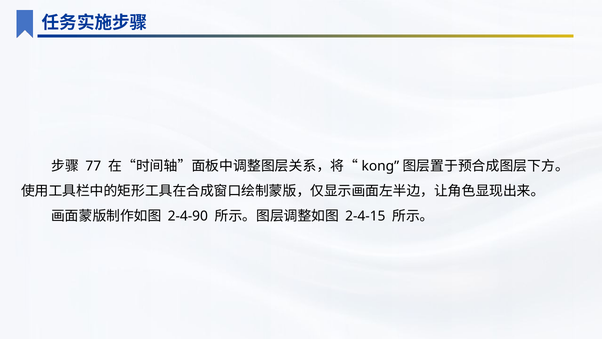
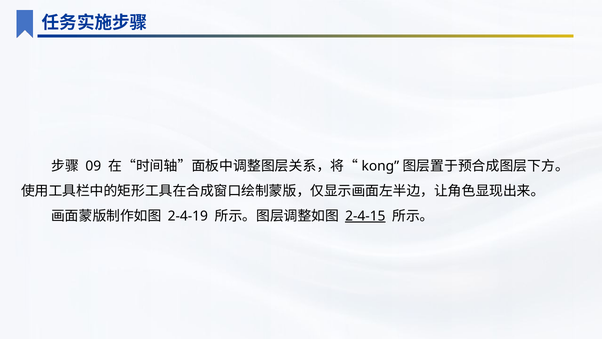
77: 77 -> 09
2-4-90: 2-4-90 -> 2-4-19
2-4-15 underline: none -> present
